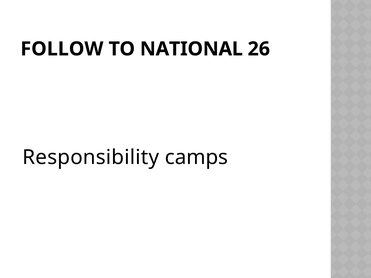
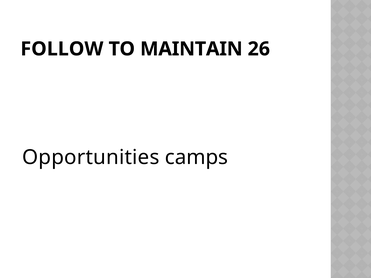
NATIONAL: NATIONAL -> MAINTAIN
Responsibility: Responsibility -> Opportunities
